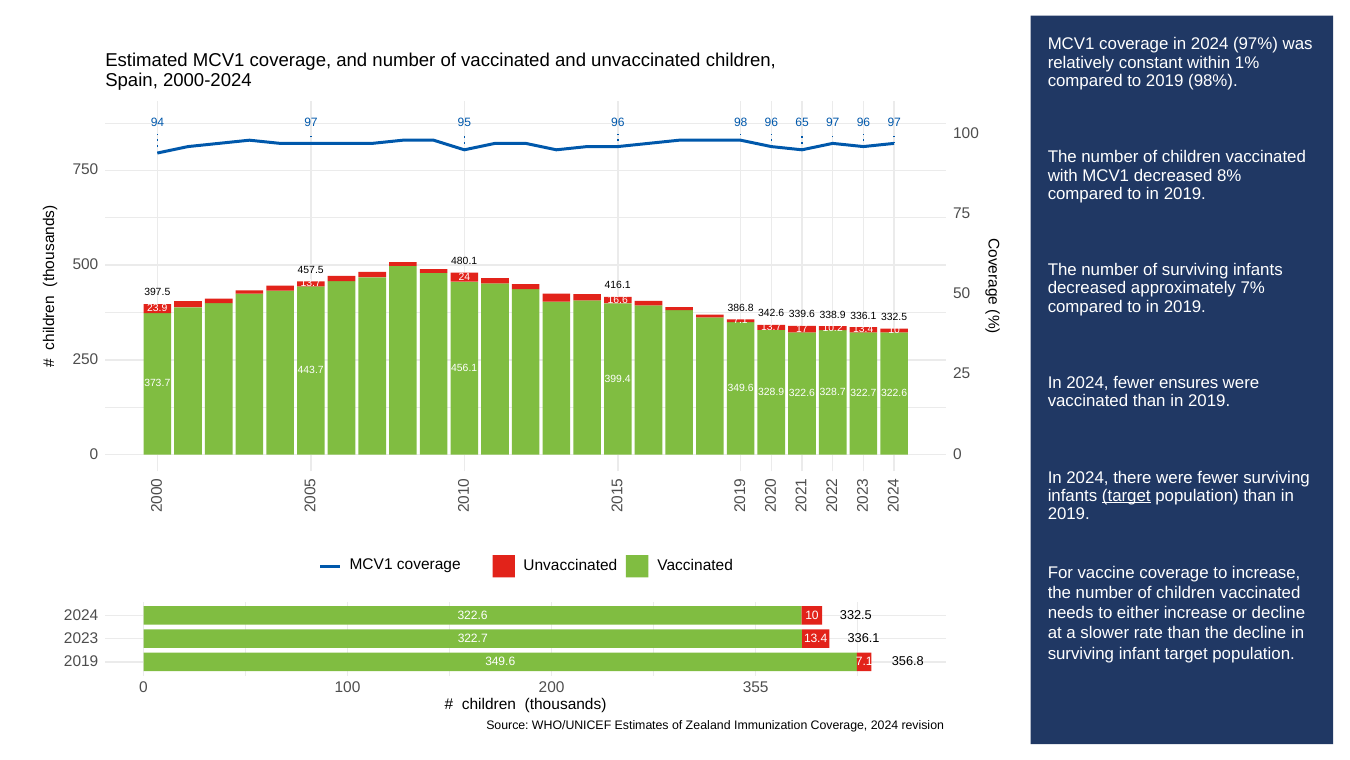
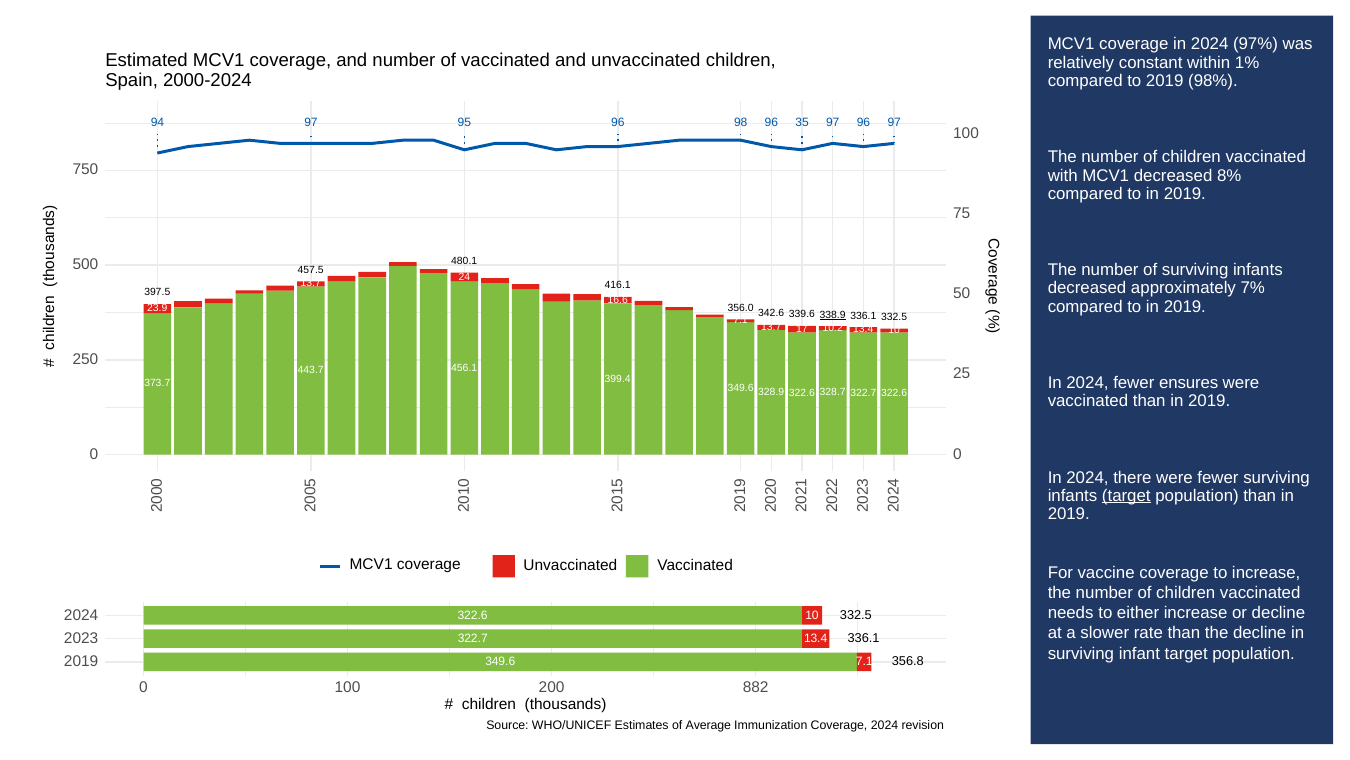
65: 65 -> 35
386.8: 386.8 -> 356.0
338.9 underline: none -> present
355: 355 -> 882
Zealand: Zealand -> Average
